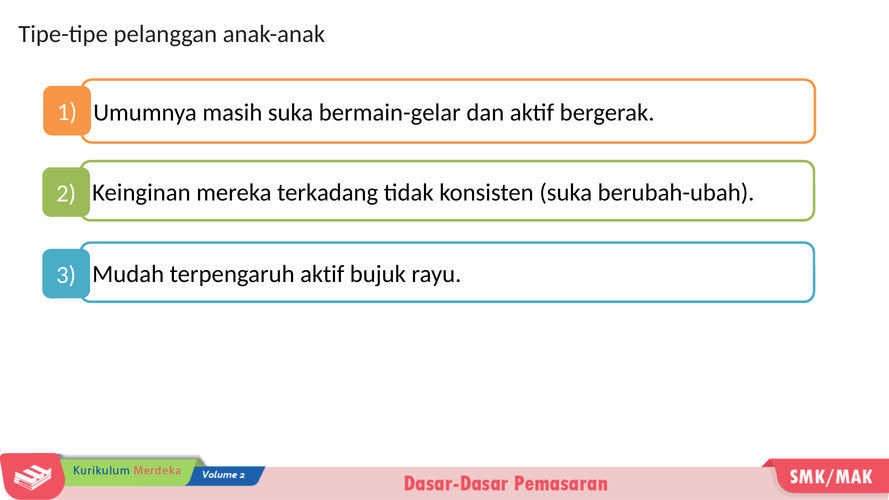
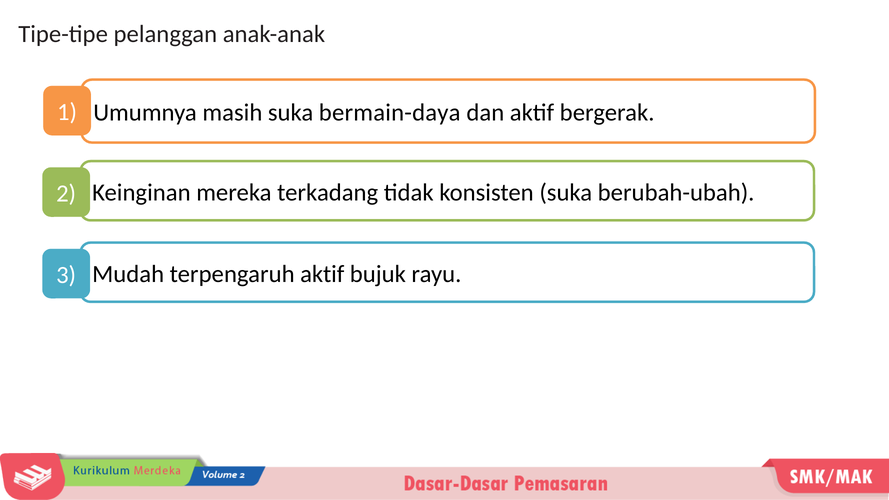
bermain-gelar: bermain-gelar -> bermain-daya
